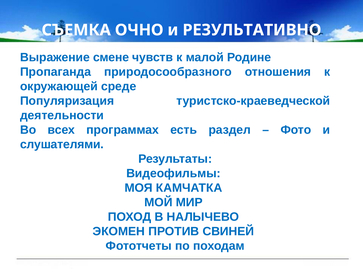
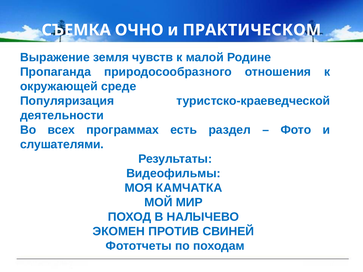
РЕЗУЛЬТАТИВНО: РЕЗУЛЬТАТИВНО -> ПРАКТИЧЕСКОМ
смене: смене -> земля
